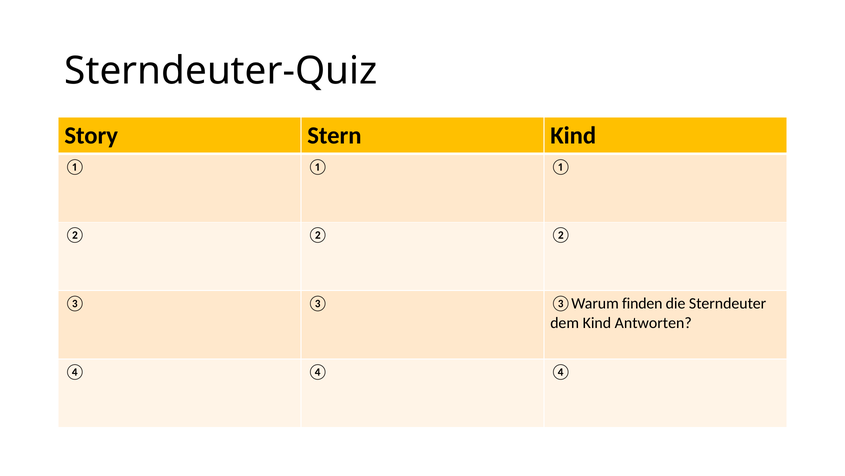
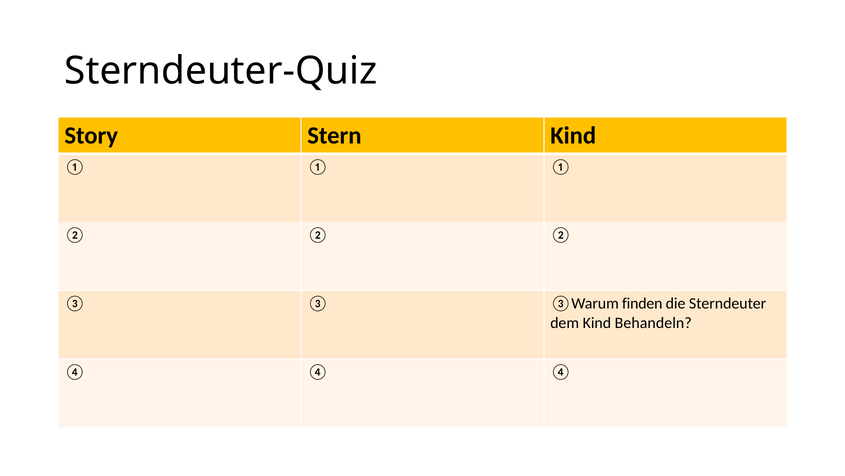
Antworten: Antworten -> Behandeln
